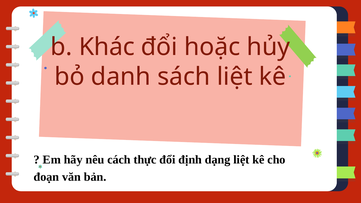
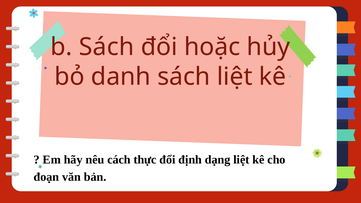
b Khác: Khác -> Sách
